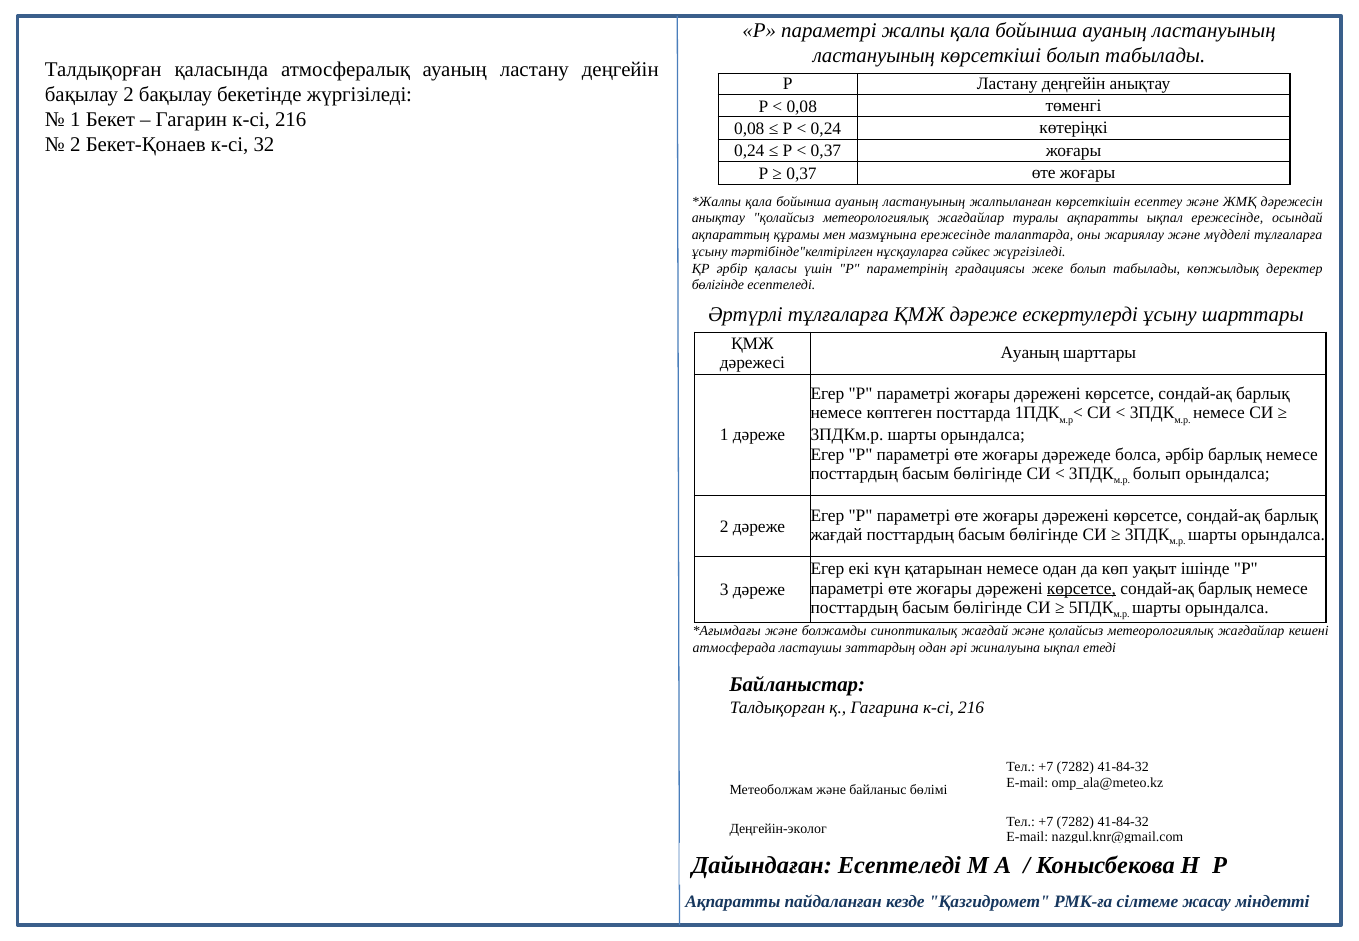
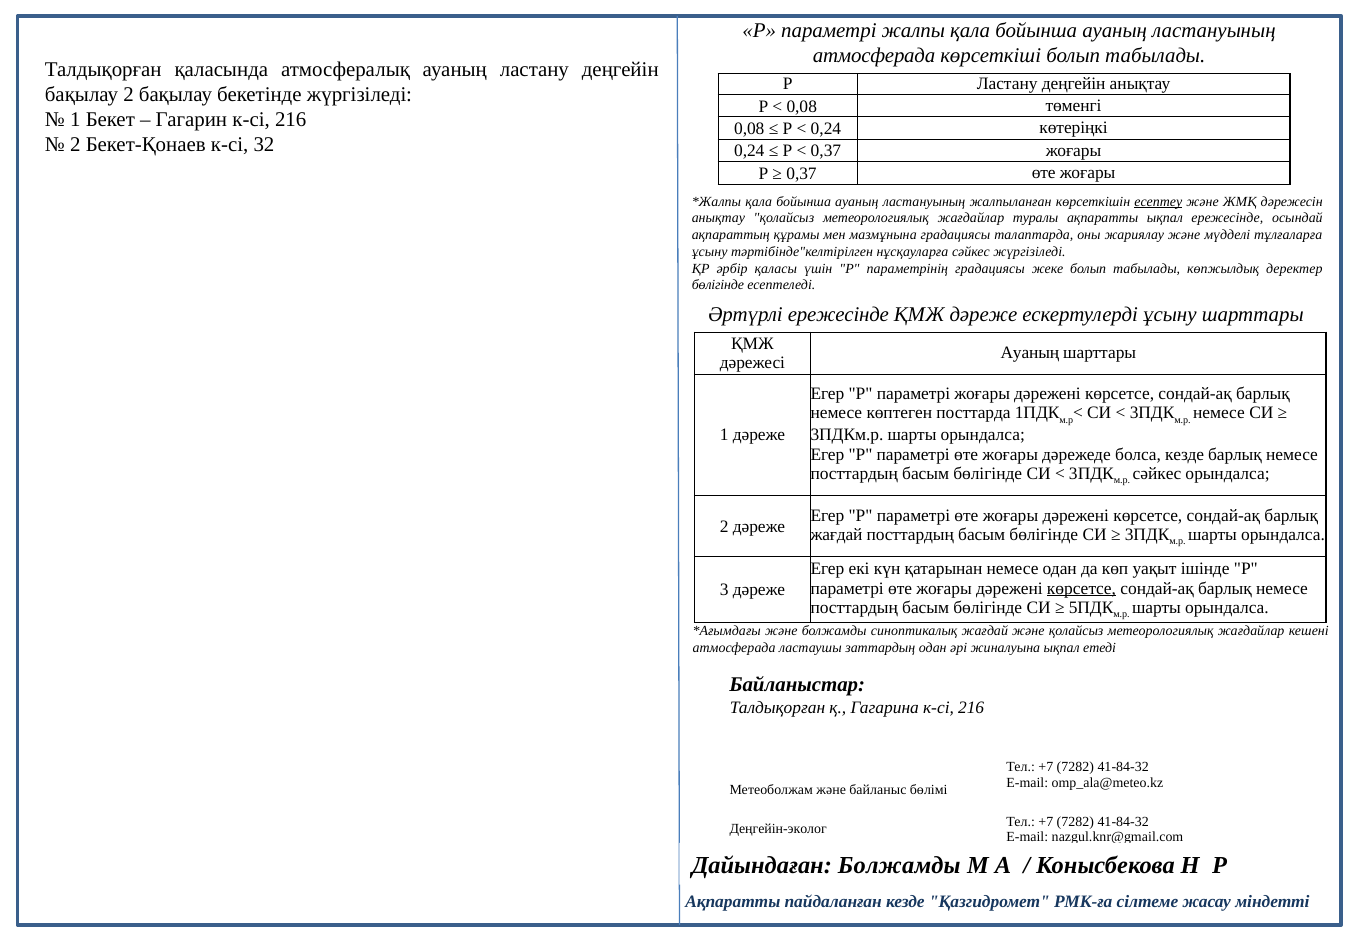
ластануының at (874, 56): ластануының -> атмосферада
есептеу underline: none -> present
мазмұнына ережесінде: ережесінде -> градациясы
Әртүрлі тұлғаларға: тұлғаларға -> ережесінде
болса әрбір: әрбір -> кезде
болып at (1157, 473): болып -> сәйкес
Дайындаған Есептеледі: Есептеледі -> Болжамды
